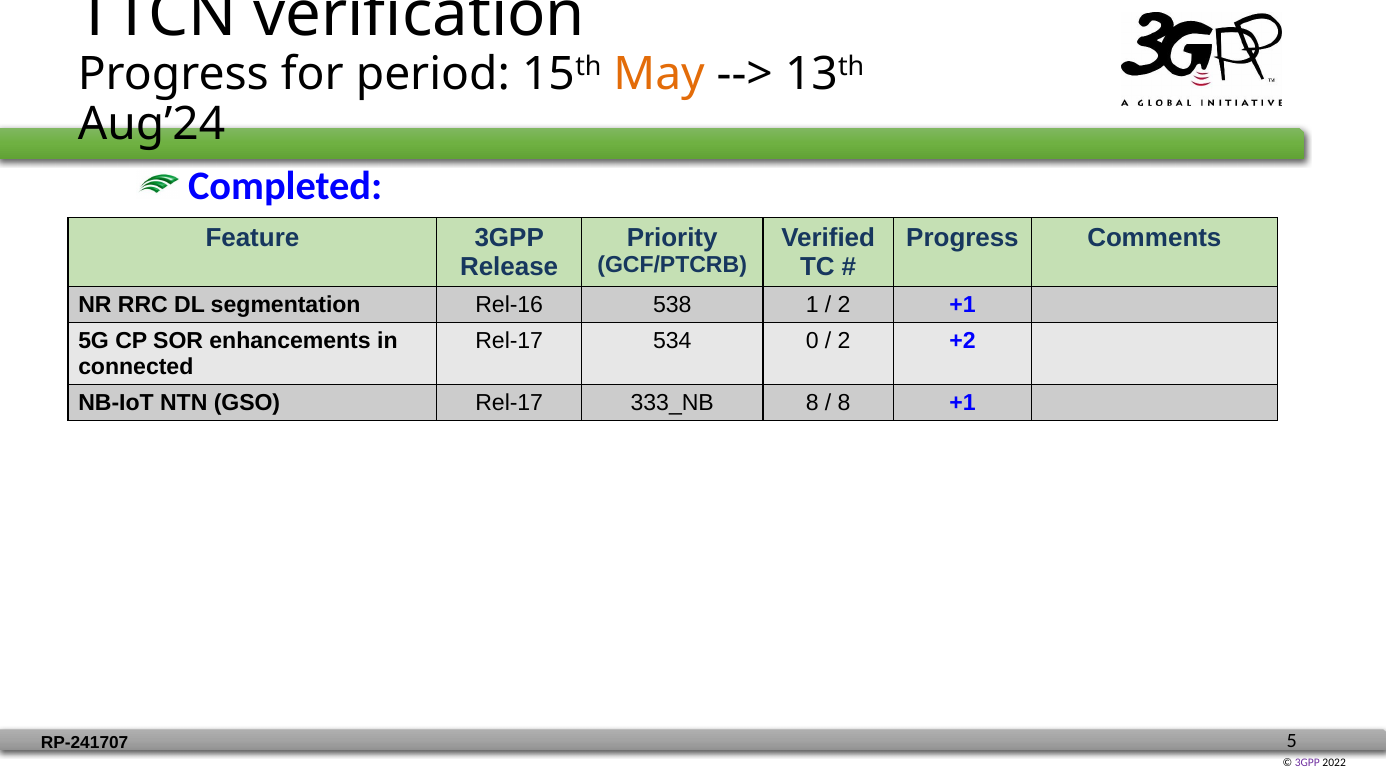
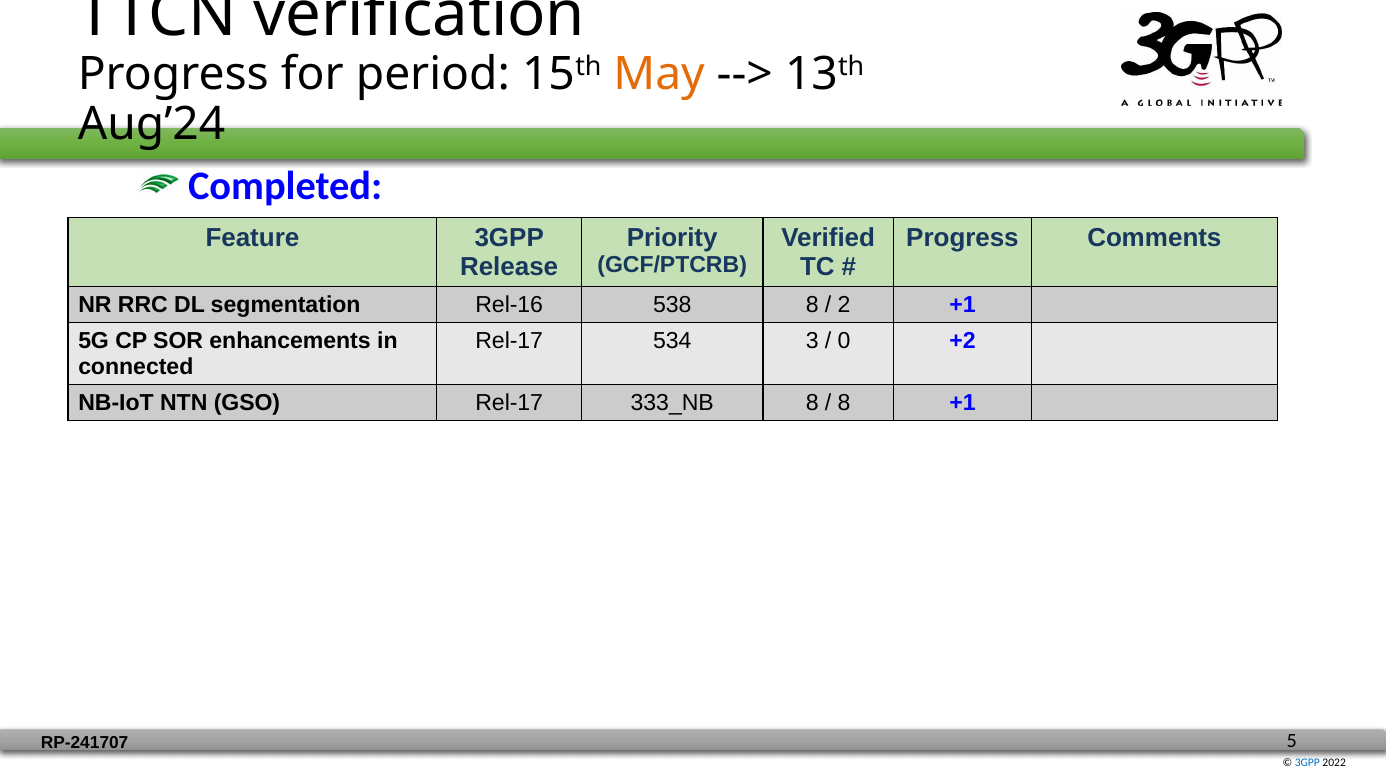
538 1: 1 -> 8
0: 0 -> 3
2 at (844, 341): 2 -> 0
3GPP at (1307, 762) colour: purple -> blue
